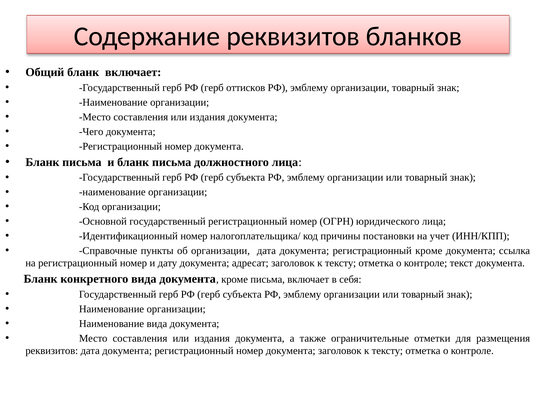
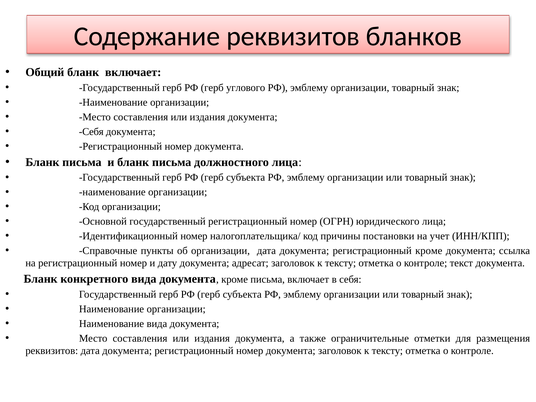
оттисков: оттисков -> углового
Чего at (91, 132): Чего -> Себя
